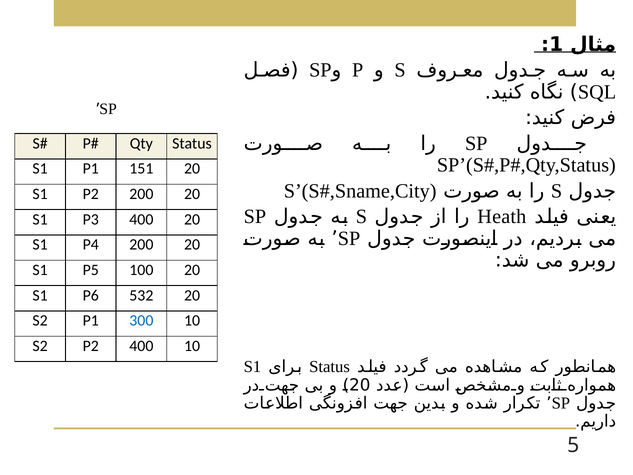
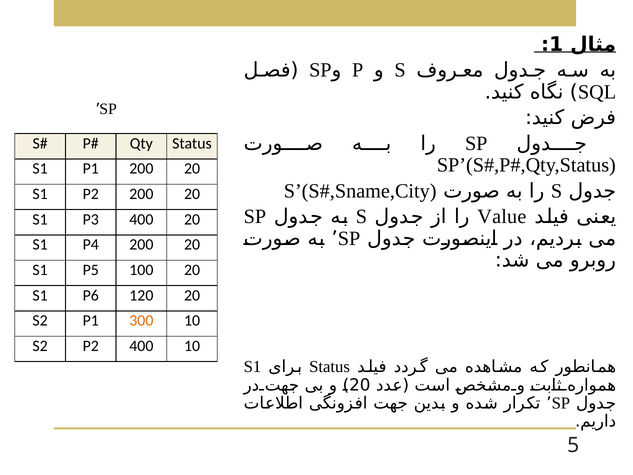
P1 151: 151 -> 200
Heath: Heath -> Value
532: 532 -> 120
300 colour: blue -> orange
